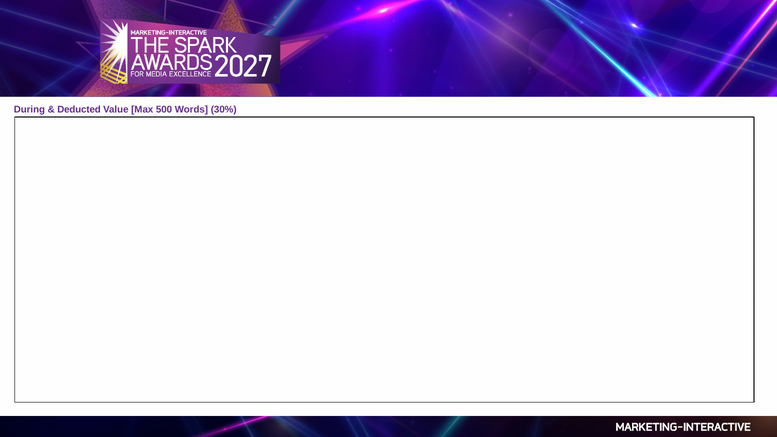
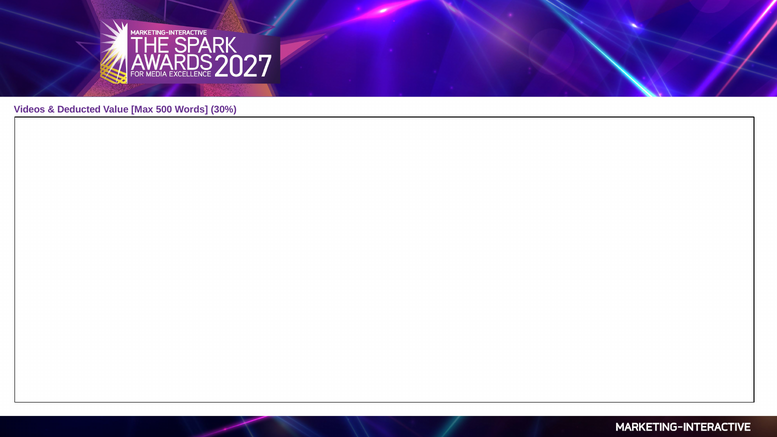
During: During -> Videos
